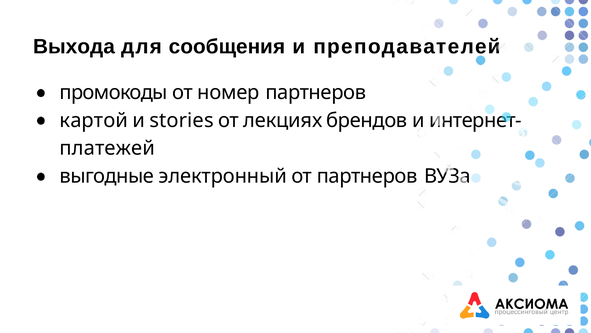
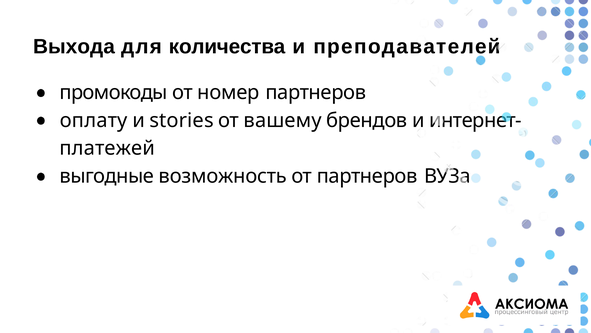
сообщения: сообщения -> количества
картой: картой -> оплату
лекциях: лекциях -> вашему
электронный: электронный -> возможность
